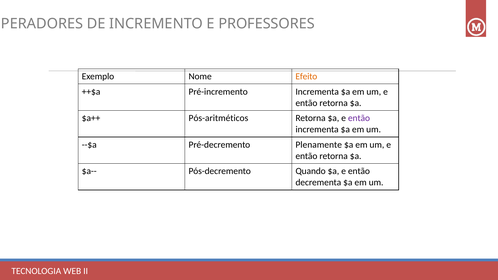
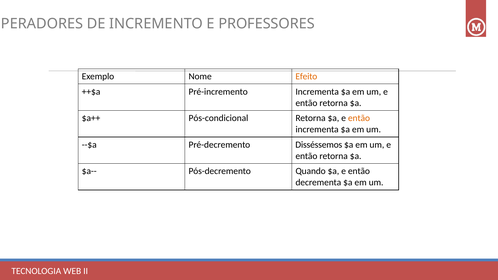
Pós-aritméticos: Pós-aritméticos -> Pós-condicional
então at (359, 118) colour: purple -> orange
Plenamente: Plenamente -> Disséssemos
